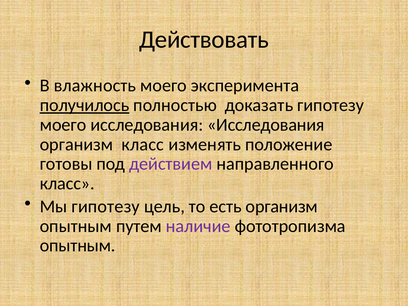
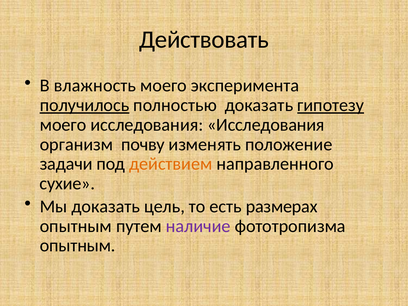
гипотезу at (331, 105) underline: none -> present
организм класс: класс -> почву
готовы: готовы -> задачи
действием colour: purple -> orange
класс at (67, 184): класс -> сухие
Мы гипотезу: гипотезу -> доказать
есть организм: организм -> размерах
